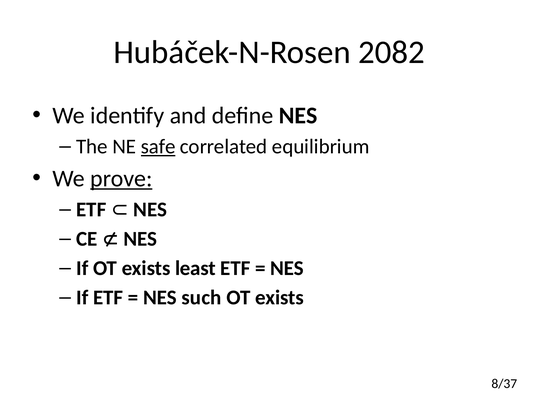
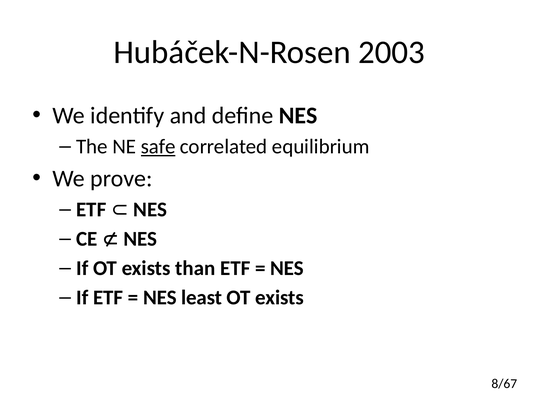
2082: 2082 -> 2003
prove underline: present -> none
least: least -> than
such: such -> least
8/37: 8/37 -> 8/67
